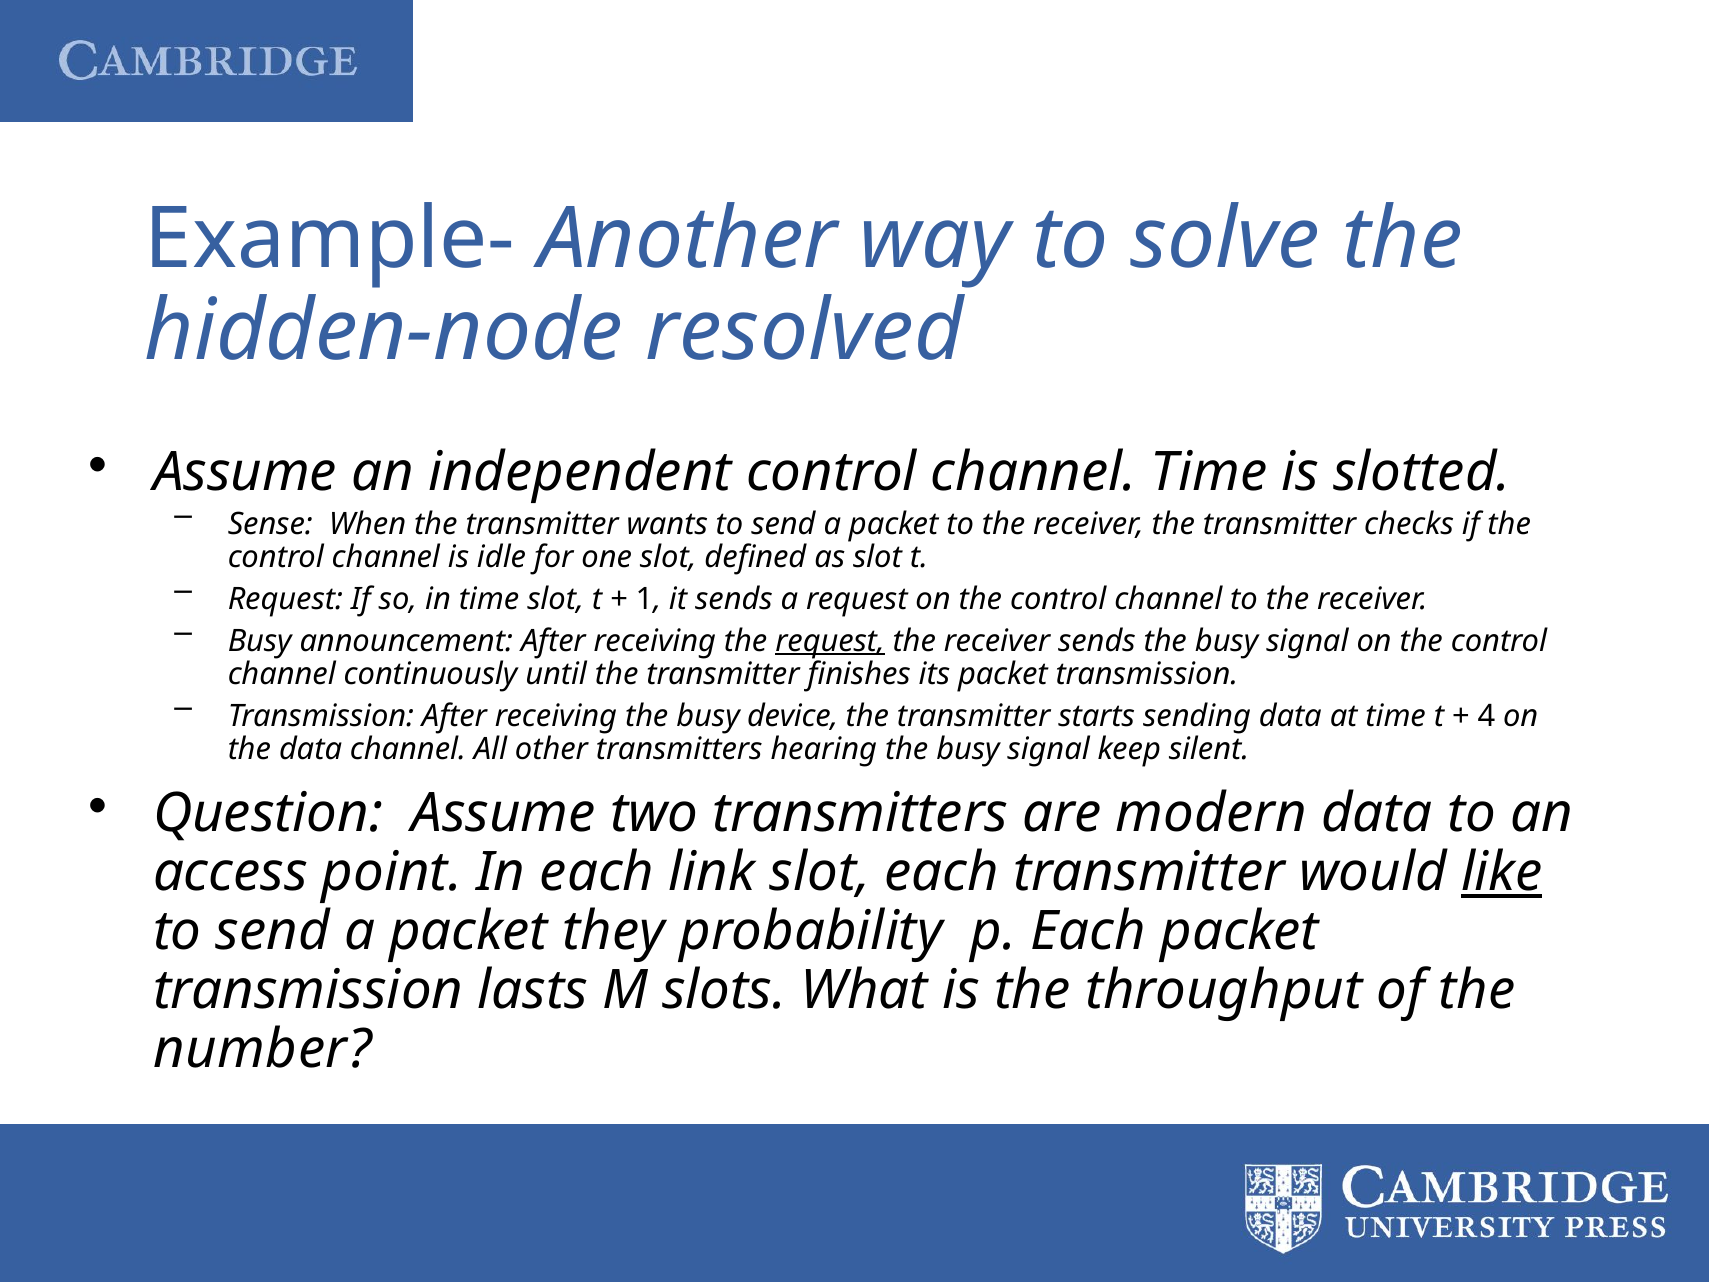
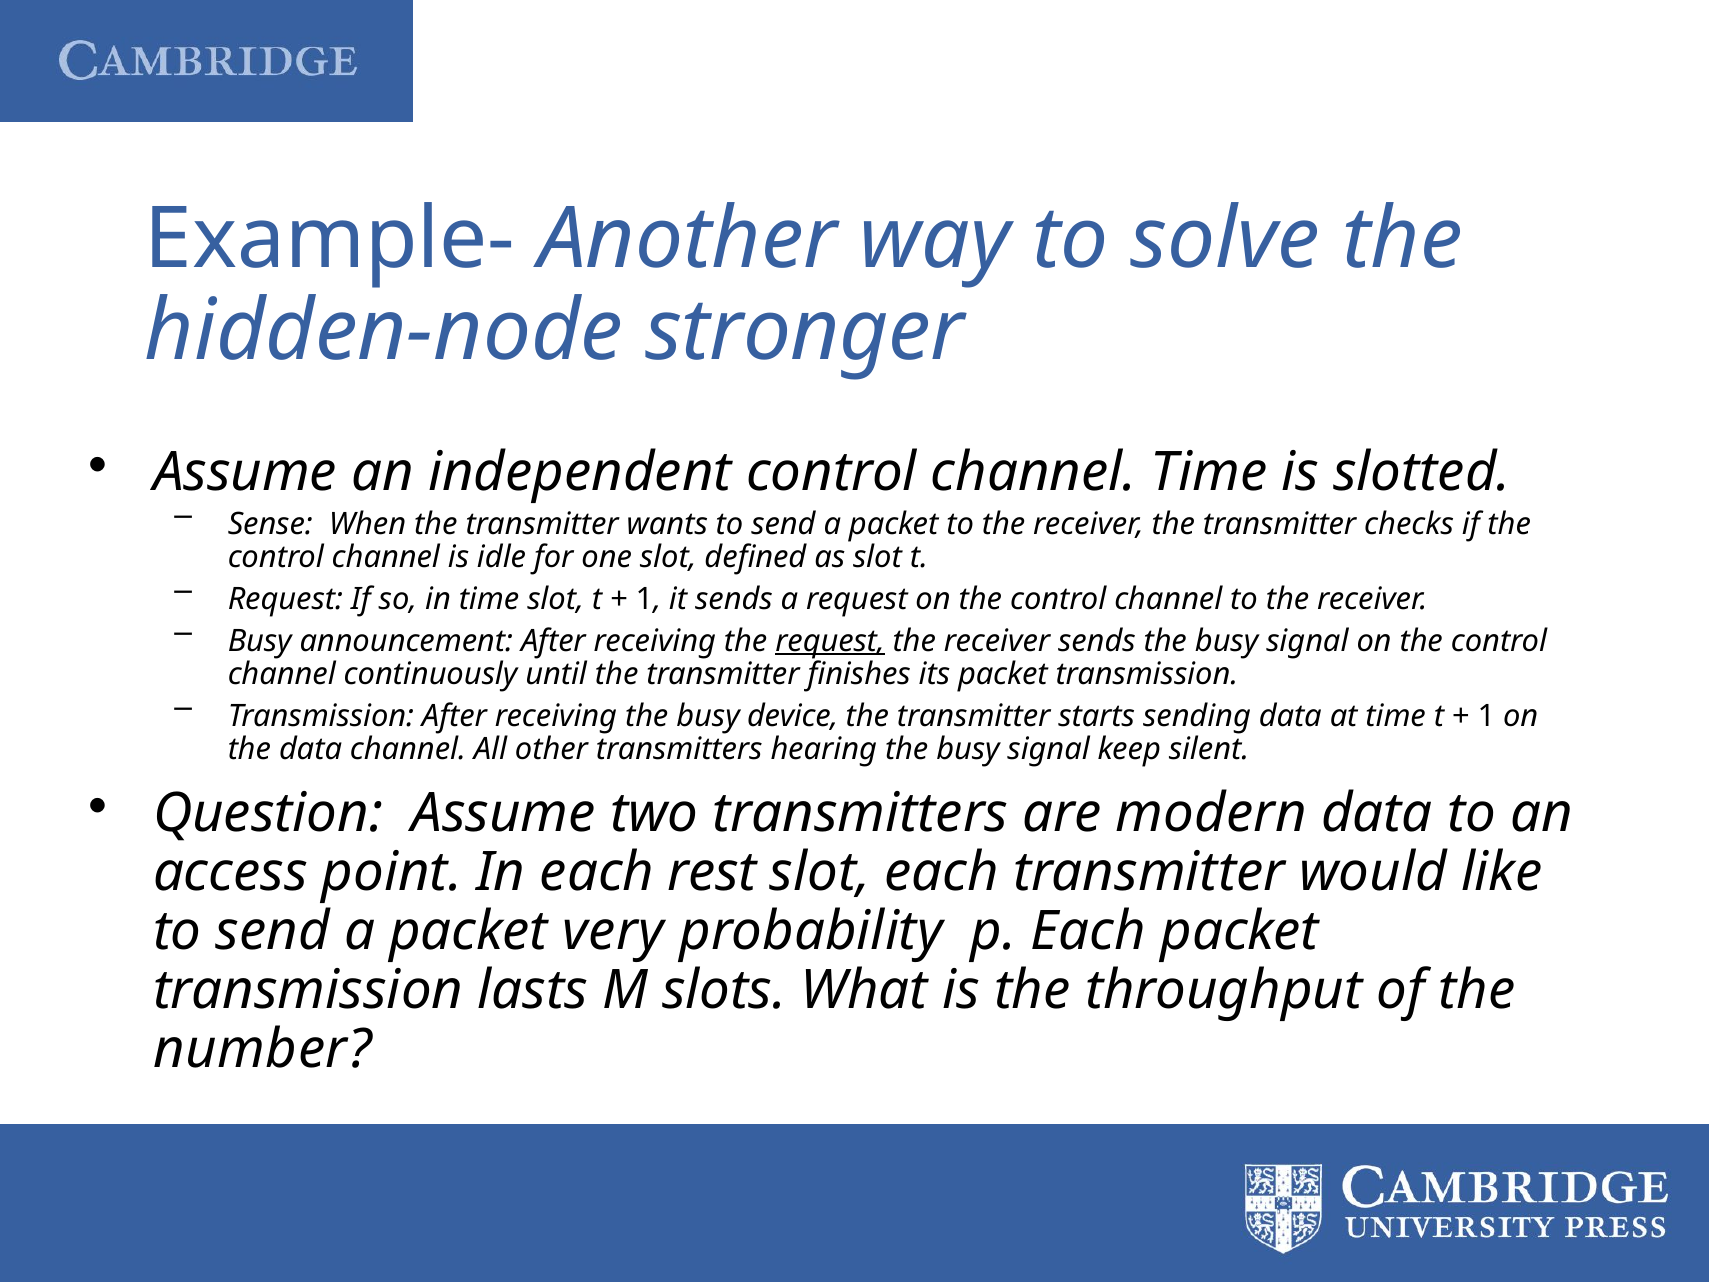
resolved: resolved -> stronger
4 at (1486, 716): 4 -> 1
link: link -> rest
like underline: present -> none
they: they -> very
